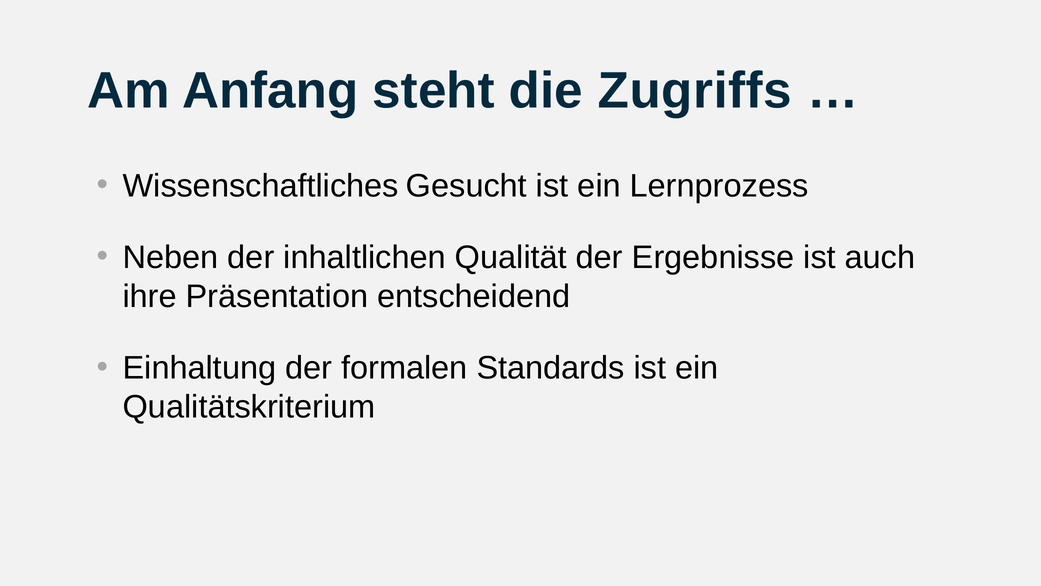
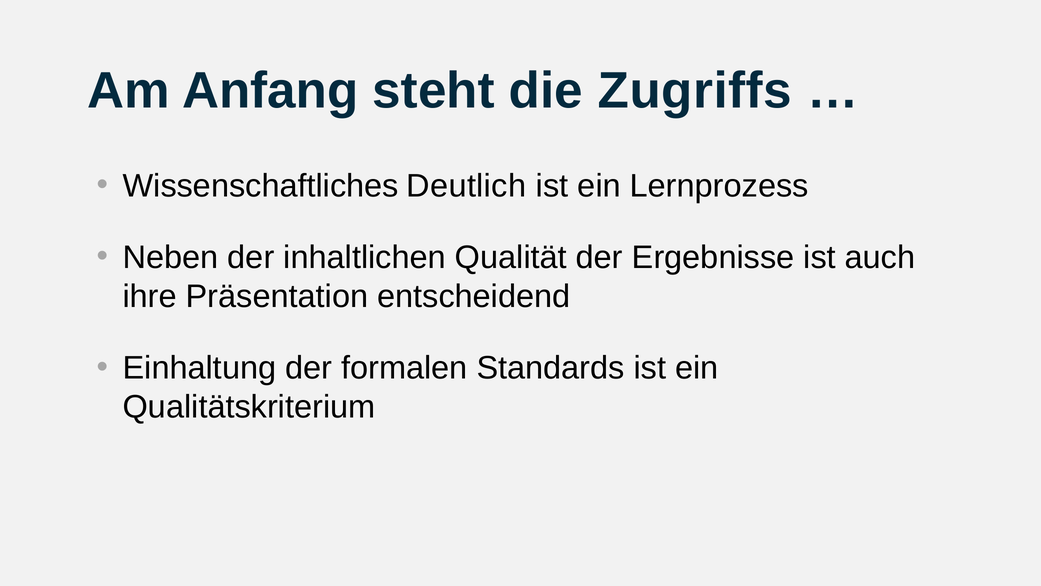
Gesucht: Gesucht -> Deutlich
